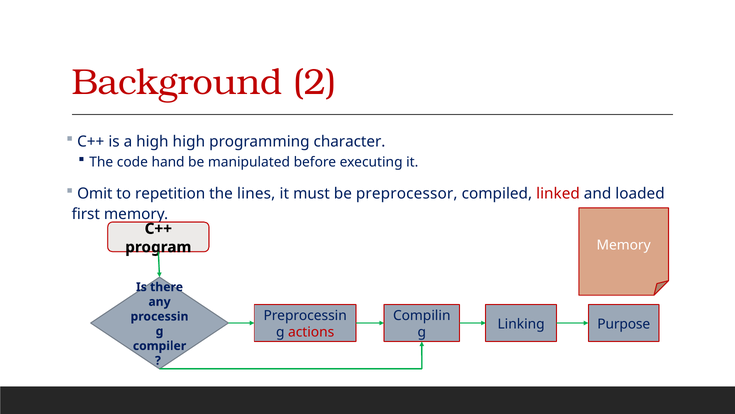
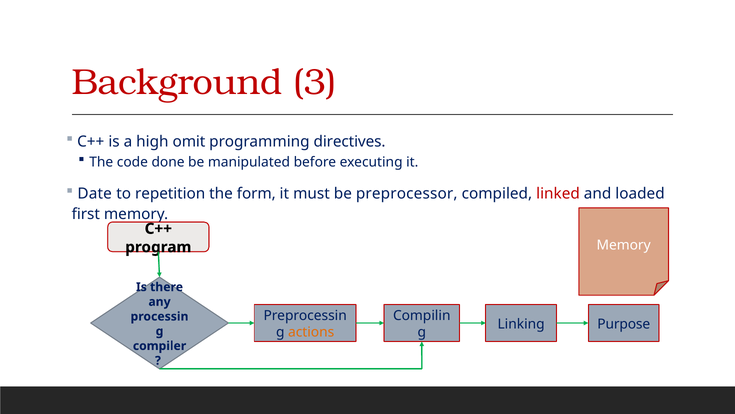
2: 2 -> 3
high high: high -> omit
character: character -> directives
hand: hand -> done
Omit: Omit -> Date
lines: lines -> form
actions colour: red -> orange
